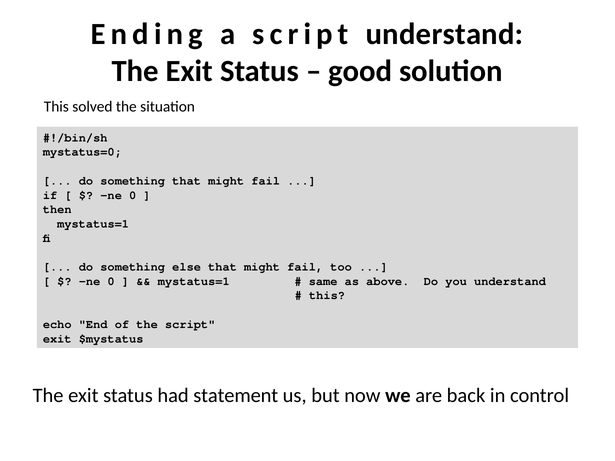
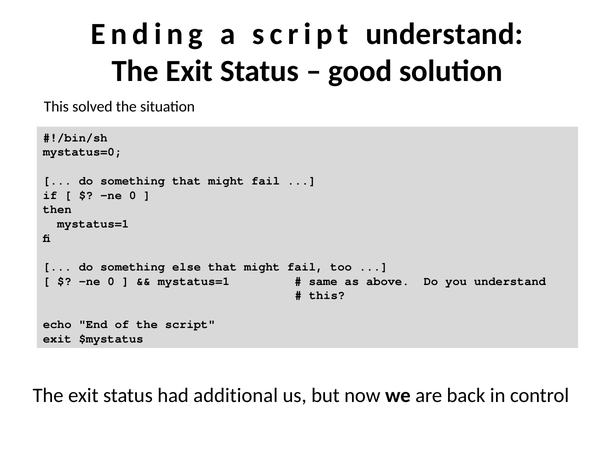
statement: statement -> additional
